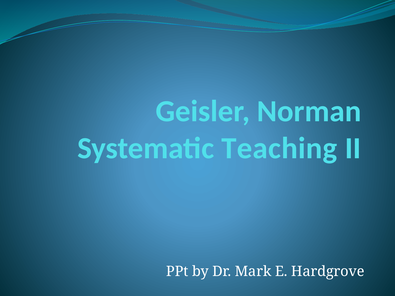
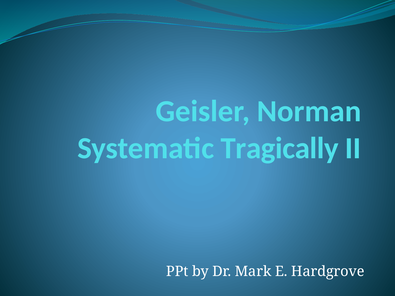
Teaching: Teaching -> Tragically
